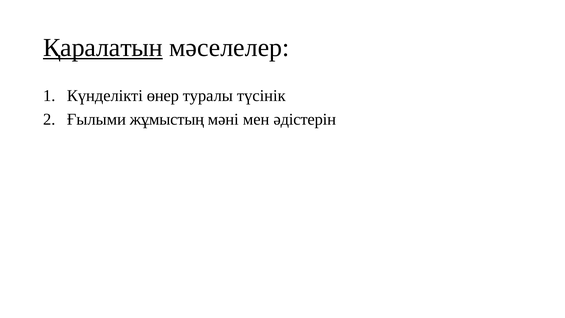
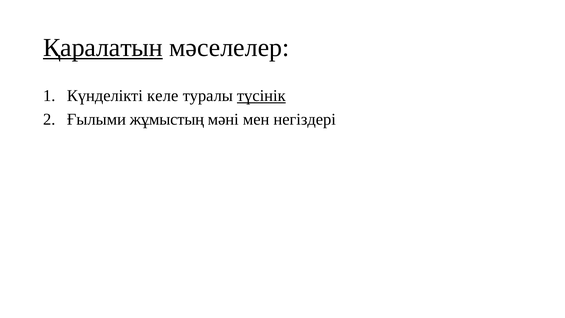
өнер: өнер -> келе
түсінік underline: none -> present
әдістерін: әдістерін -> негіздері
